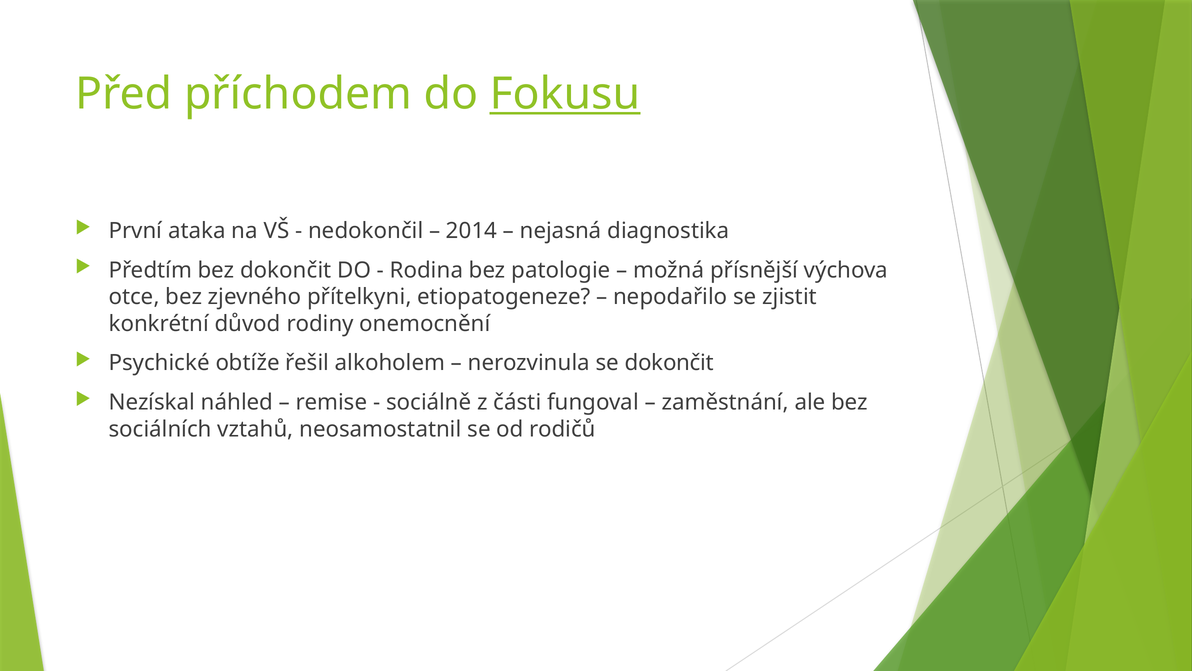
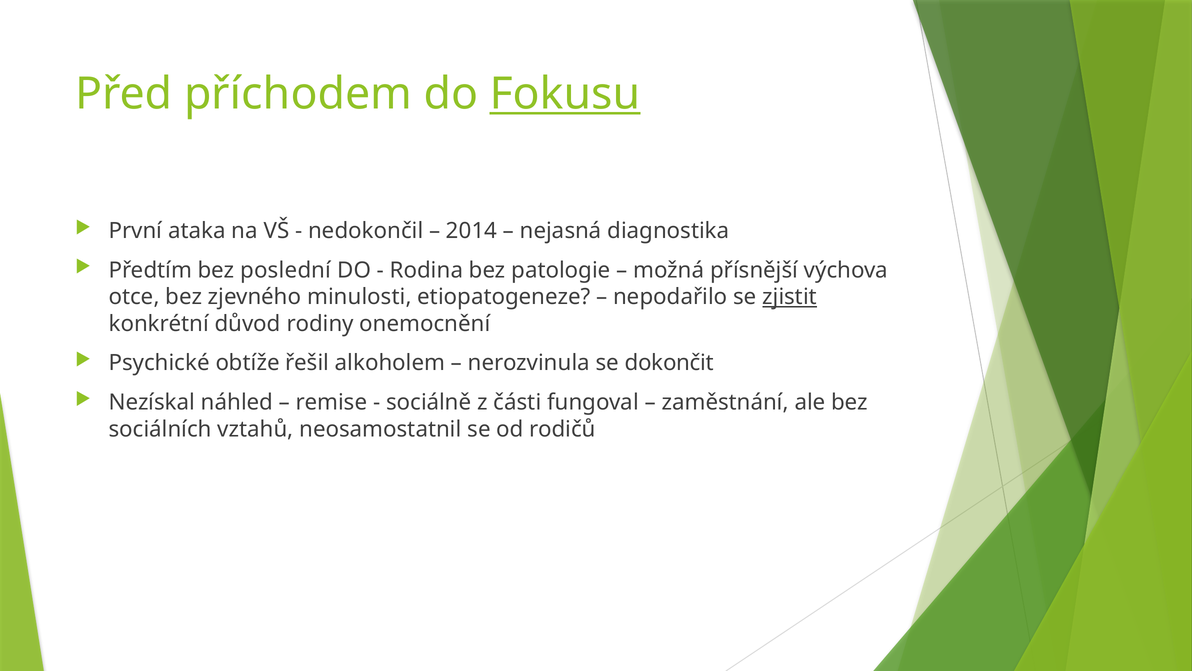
bez dokončit: dokončit -> poslední
přítelkyni: přítelkyni -> minulosti
zjistit underline: none -> present
